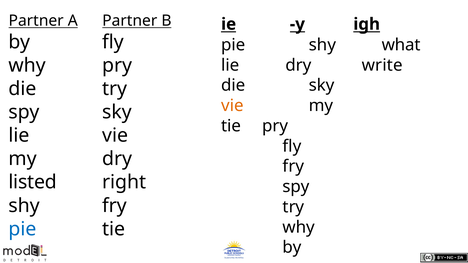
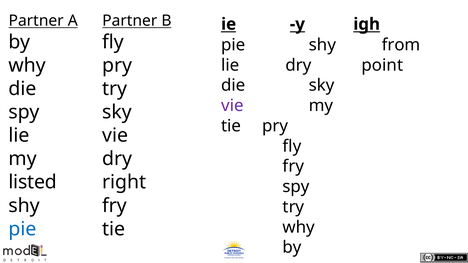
what: what -> from
write: write -> point
vie at (232, 106) colour: orange -> purple
